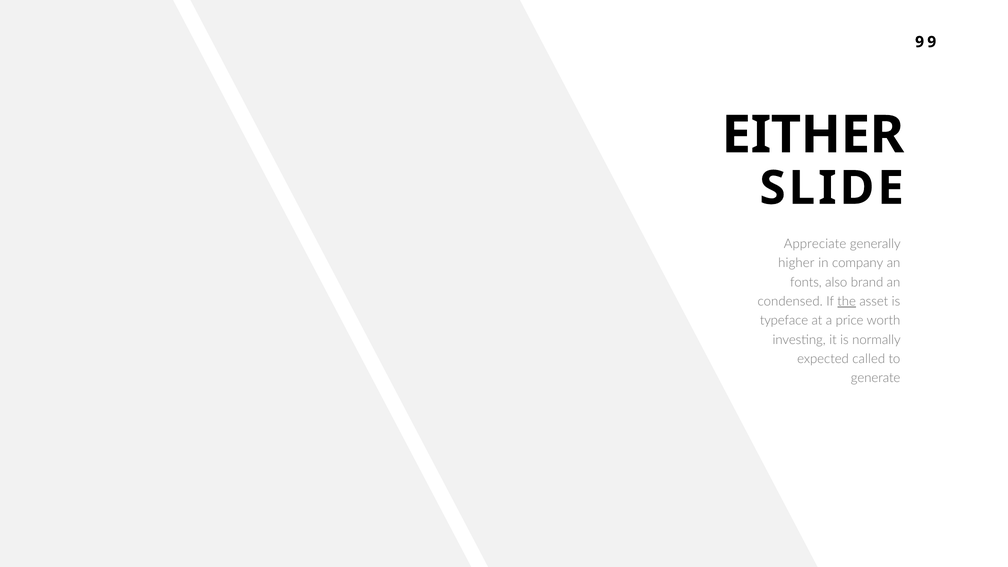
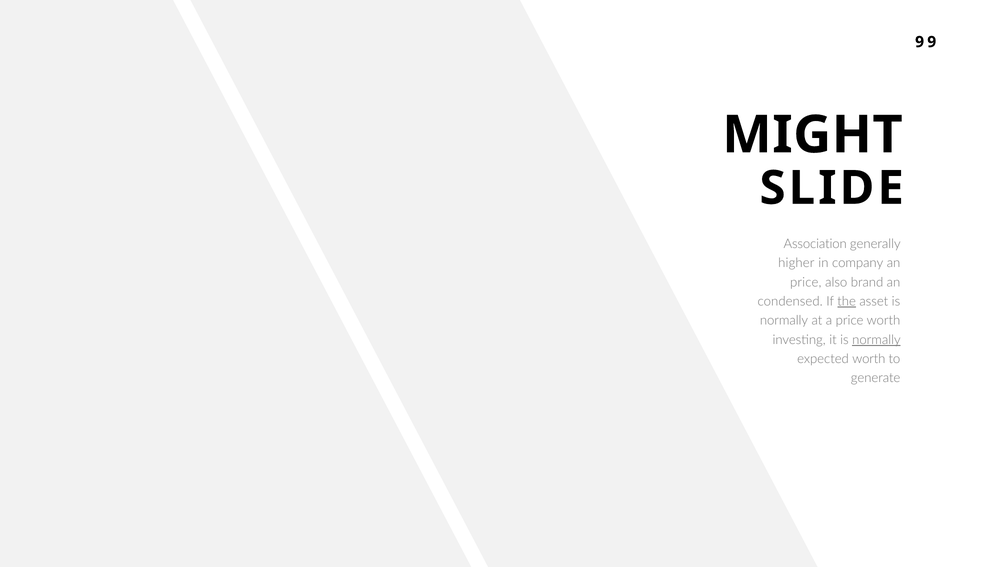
EITHER: EITHER -> MIGHT
Appreciate: Appreciate -> Association
fonts at (806, 282): fonts -> price
typeface at (784, 321): typeface -> normally
normally at (876, 340) underline: none -> present
expected called: called -> worth
